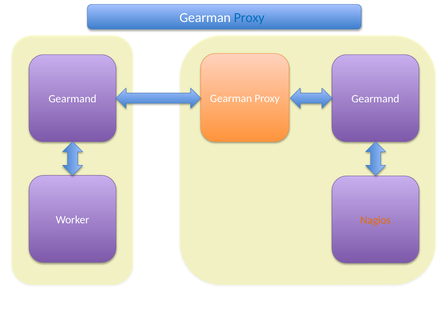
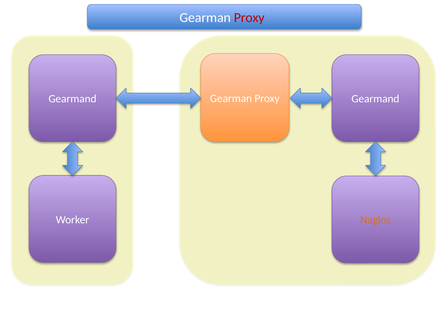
Proxy at (249, 18) colour: blue -> red
